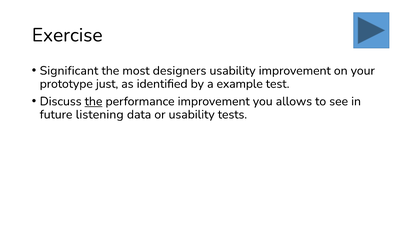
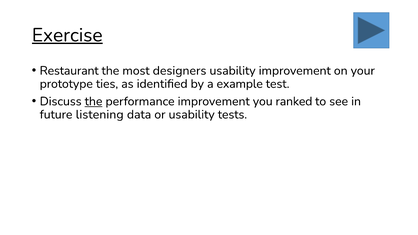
Exercise underline: none -> present
Significant: Significant -> Restaurant
just: just -> ties
allows: allows -> ranked
